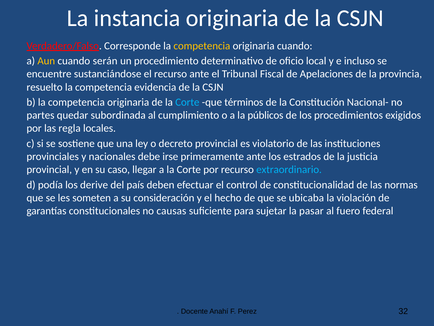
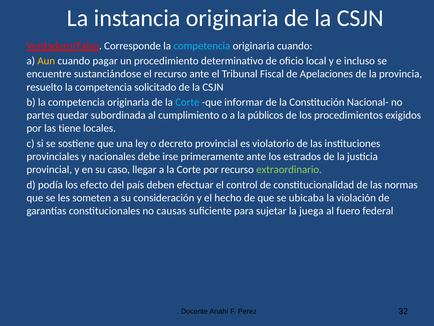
competencia at (202, 46) colour: yellow -> light blue
serán: serán -> pagar
evidencia: evidencia -> solicitado
términos: términos -> informar
regla: regla -> tiene
extraordinario colour: light blue -> light green
derive: derive -> efecto
pasar: pasar -> juega
